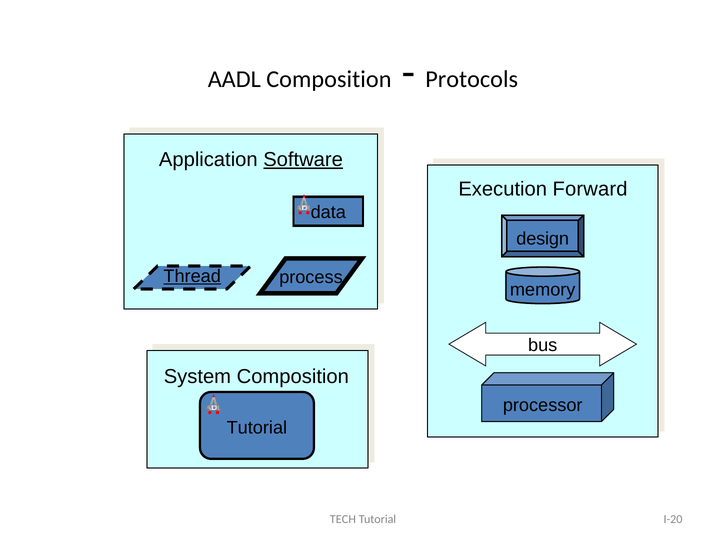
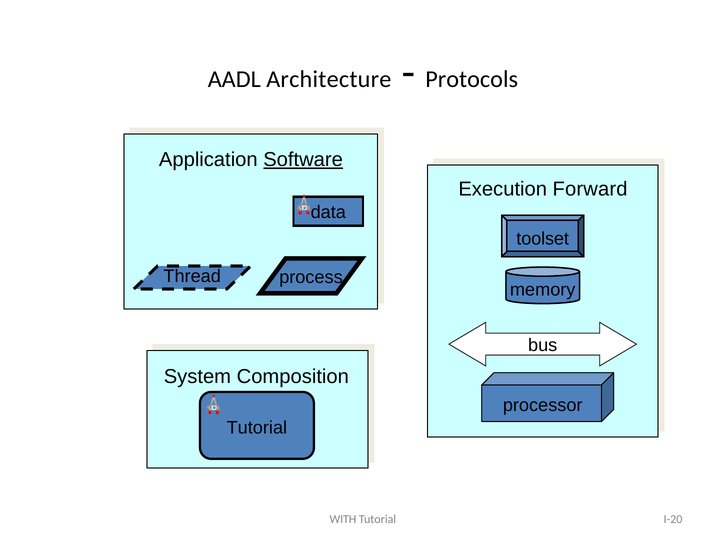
AADL Composition: Composition -> Architecture
design: design -> toolset
Thread underline: present -> none
TECH: TECH -> WITH
